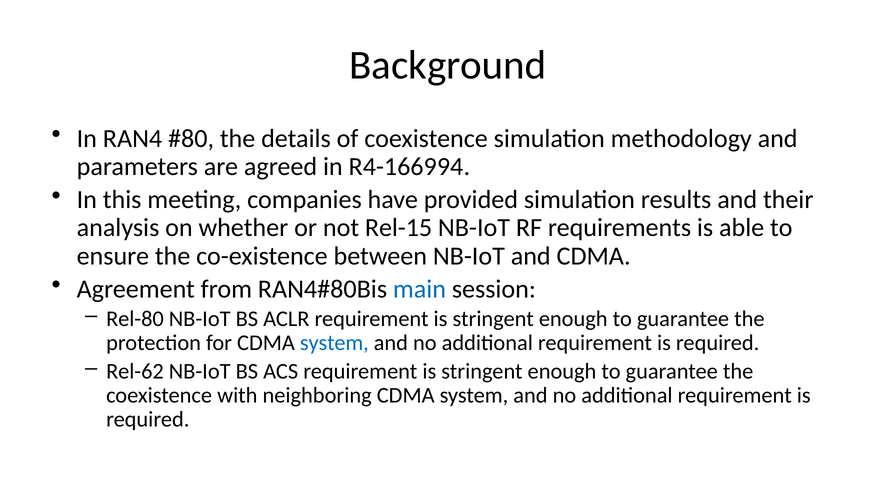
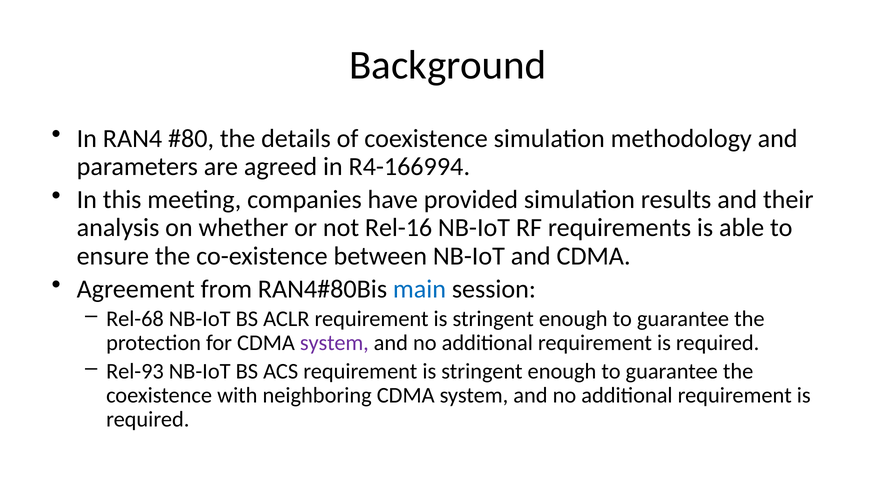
Rel-15: Rel-15 -> Rel-16
Rel-80: Rel-80 -> Rel-68
system at (334, 343) colour: blue -> purple
Rel-62: Rel-62 -> Rel-93
